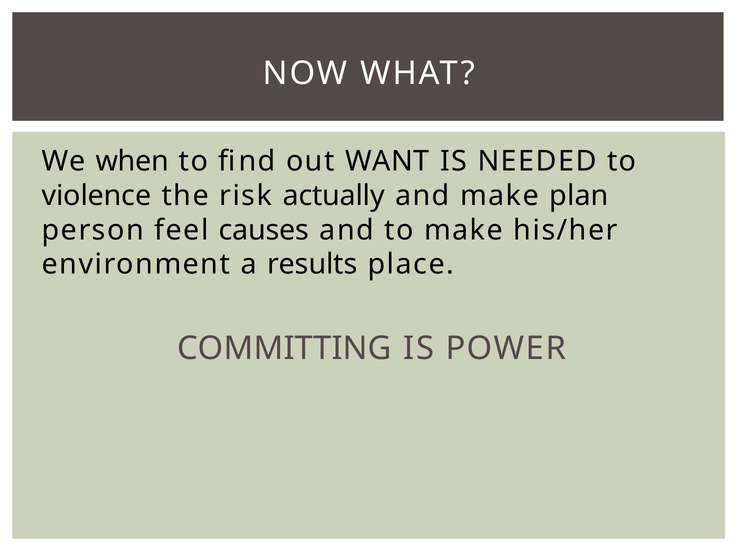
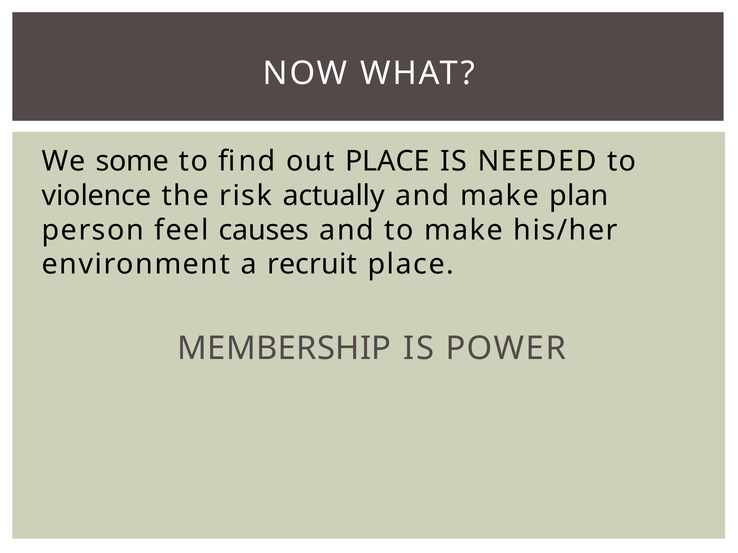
when: when -> some
out WANT: WANT -> PLACE
results: results -> recruit
COMMITTING: COMMITTING -> MEMBERSHIP
